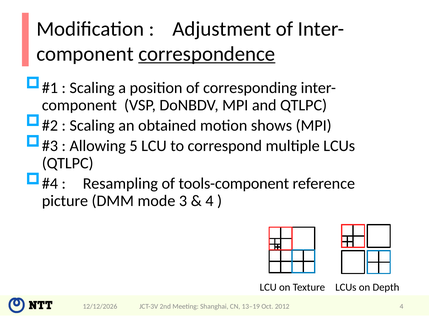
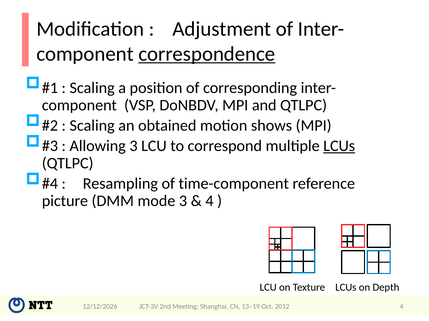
Allowing 5: 5 -> 3
LCUs at (339, 146) underline: none -> present
tools-component: tools-component -> time-component
